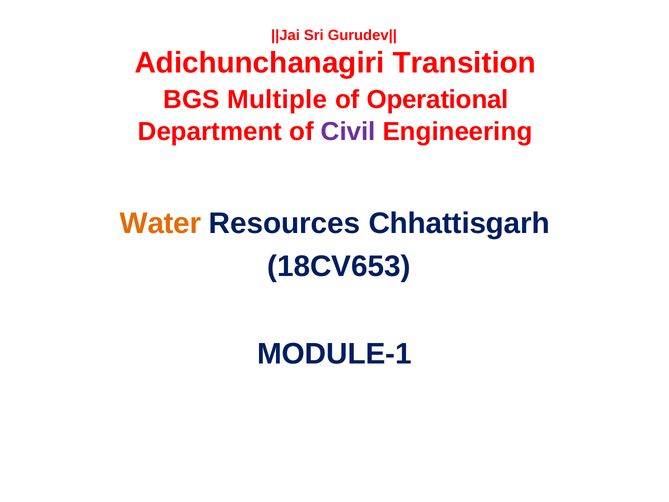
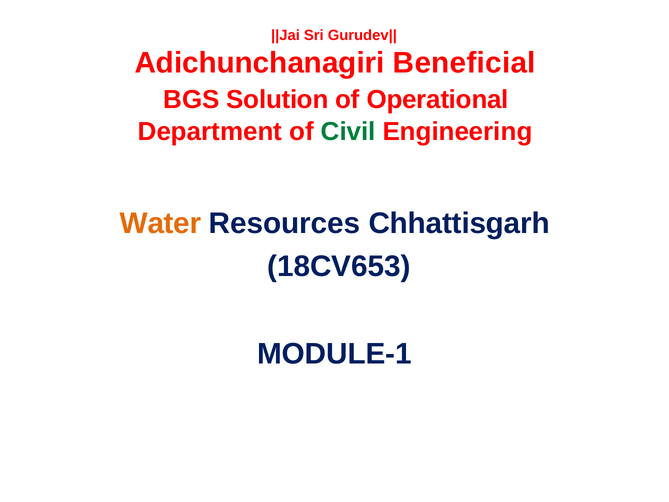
Transition: Transition -> Beneficial
Multiple: Multiple -> Solution
Civil colour: purple -> green
